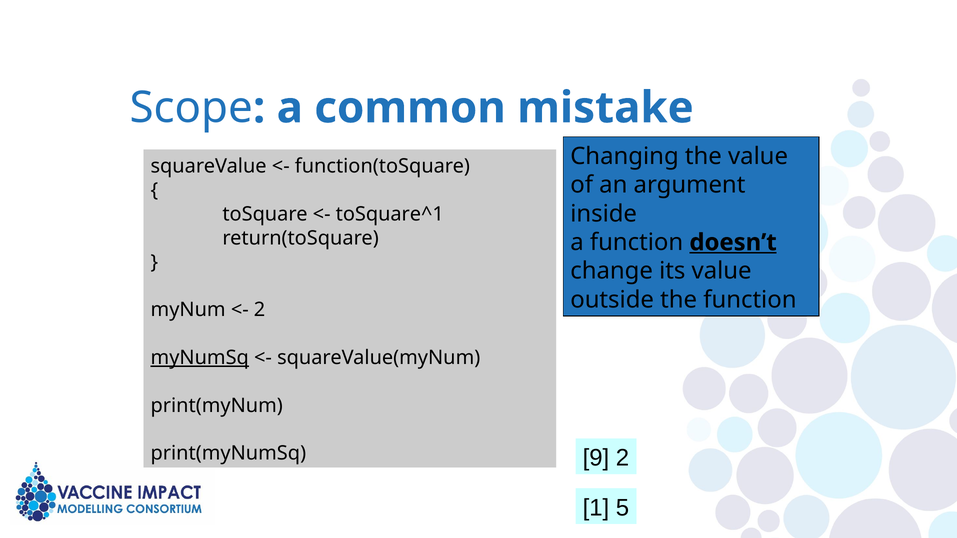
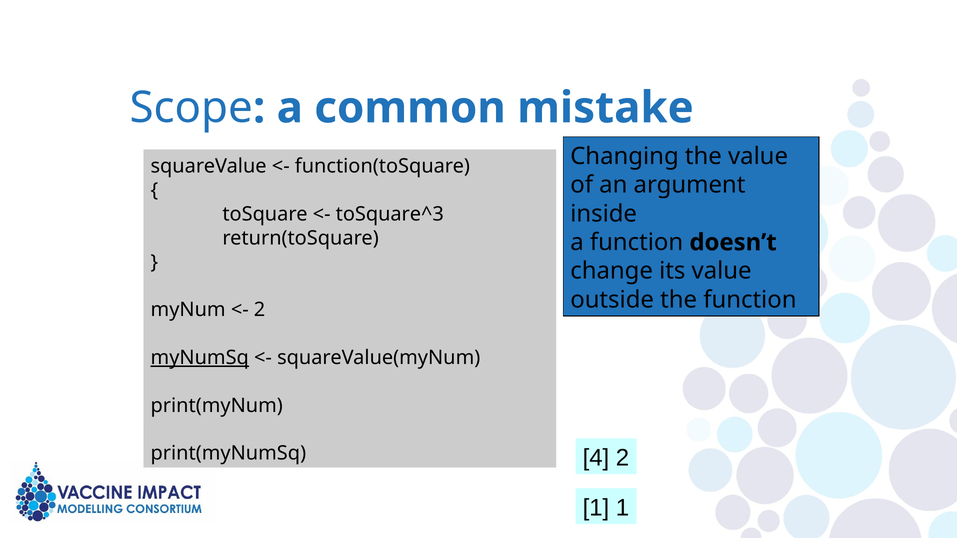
toSquare^1: toSquare^1 -> toSquare^3
doesn’t underline: present -> none
9: 9 -> 4
1 5: 5 -> 1
